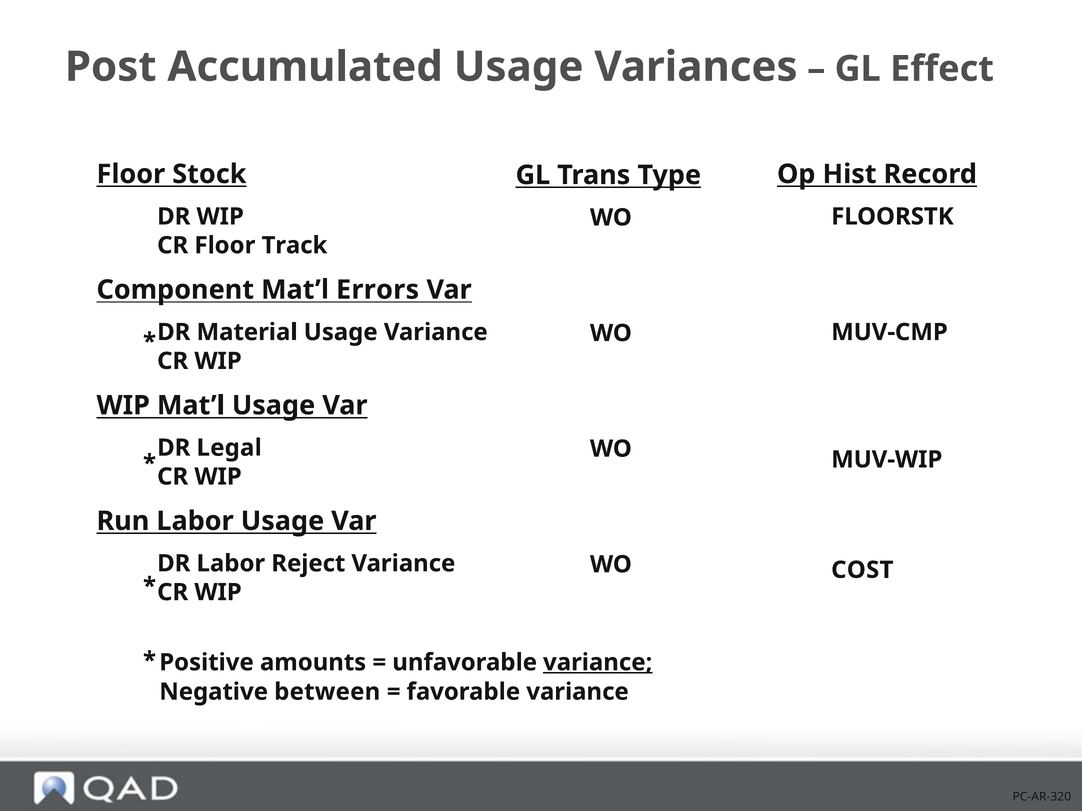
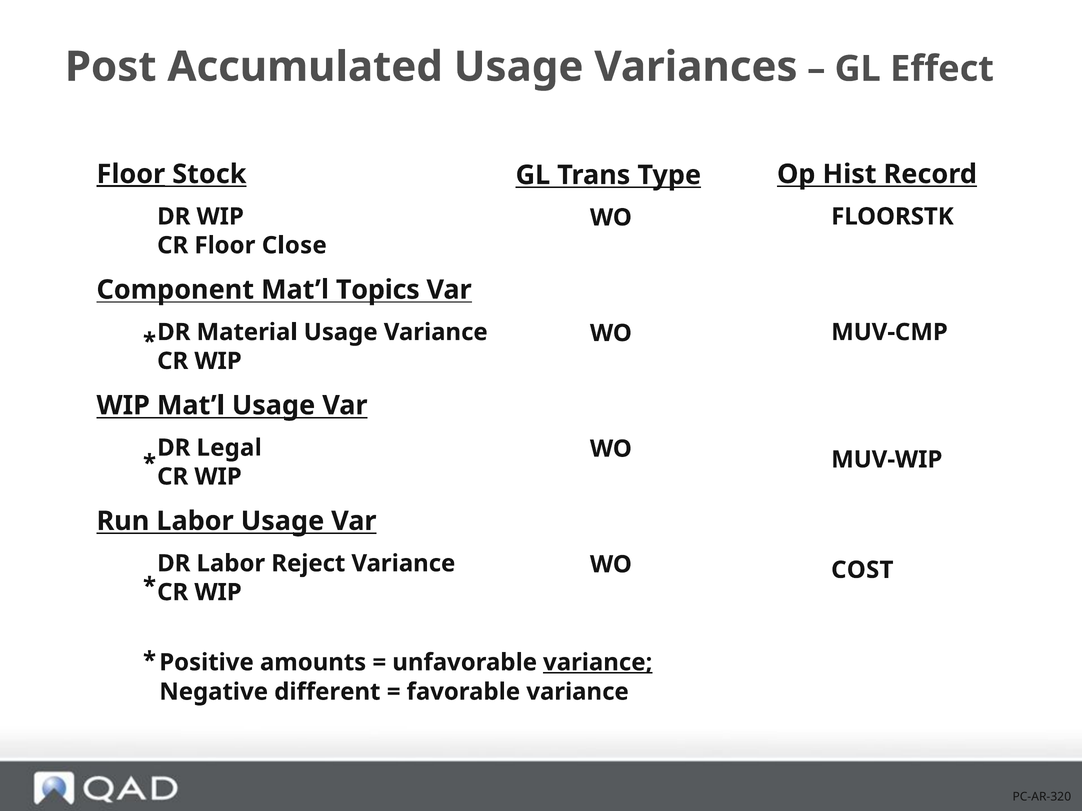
Floor at (131, 174) underline: none -> present
Track: Track -> Close
Errors: Errors -> Topics
between: between -> different
